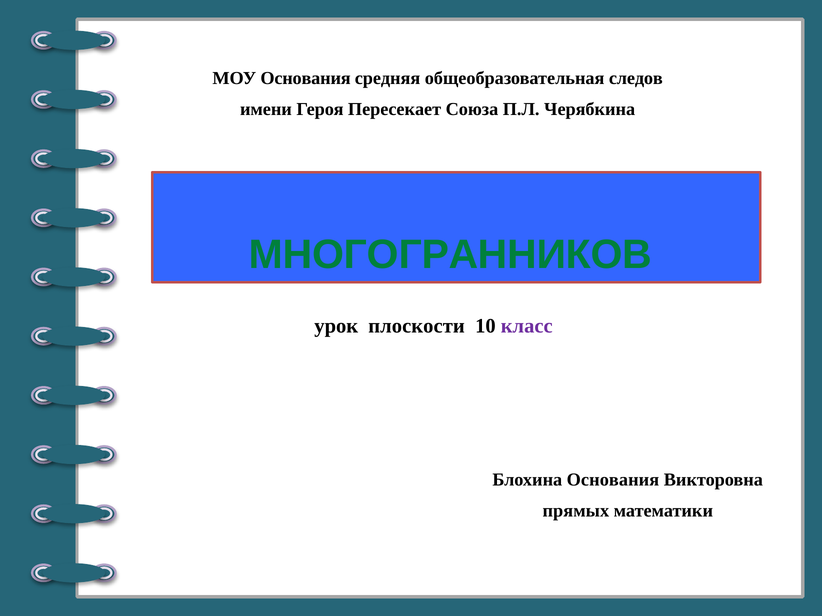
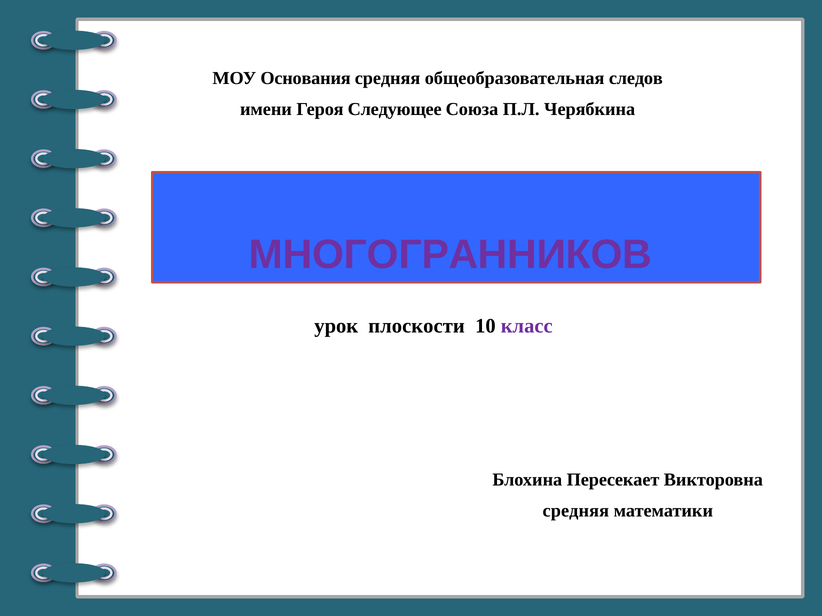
Пересекает: Пересекает -> Следующее
МНОГОГРАННИКОВ colour: green -> purple
Блохина Основания: Основания -> Пересекает
прямых at (576, 511): прямых -> средняя
